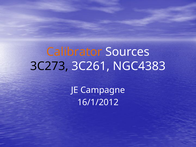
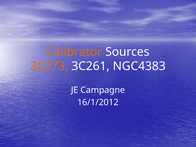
3C273 colour: black -> orange
